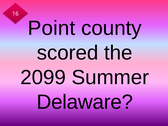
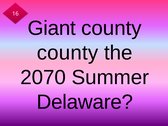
Point: Point -> Giant
scored at (68, 53): scored -> county
2099: 2099 -> 2070
